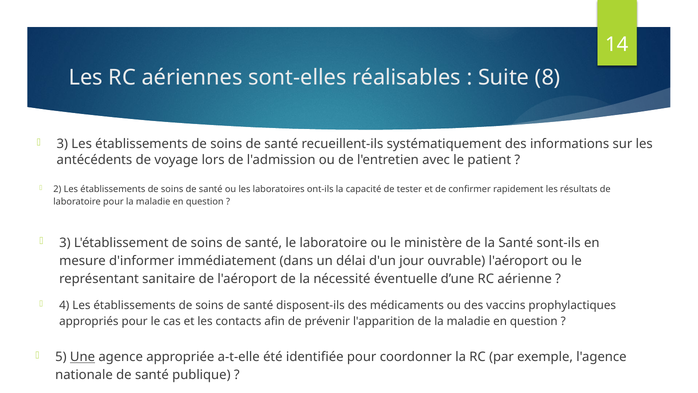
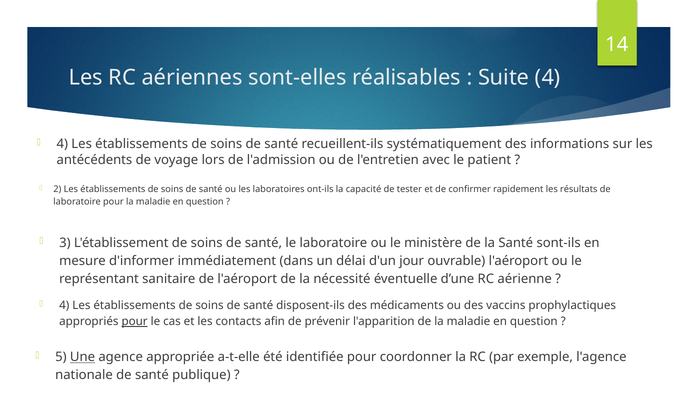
Suite 8: 8 -> 4
3 at (62, 144): 3 -> 4
pour at (135, 321) underline: none -> present
